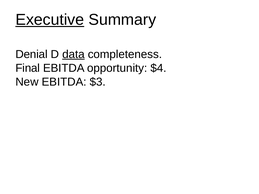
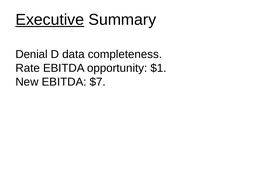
data underline: present -> none
Final: Final -> Rate
$4: $4 -> $1
$3: $3 -> $7
